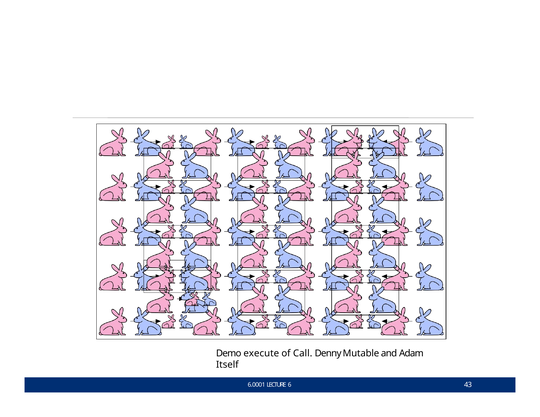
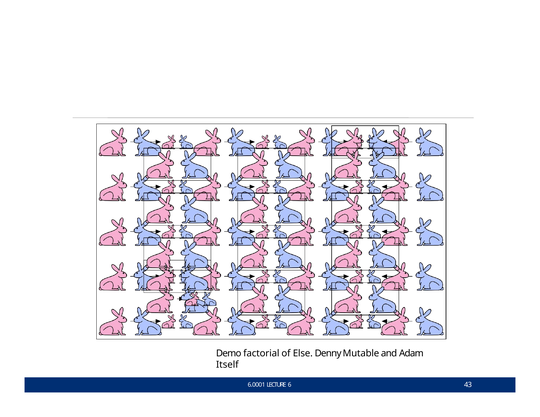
execute: execute -> factorial
Call: Call -> Else
